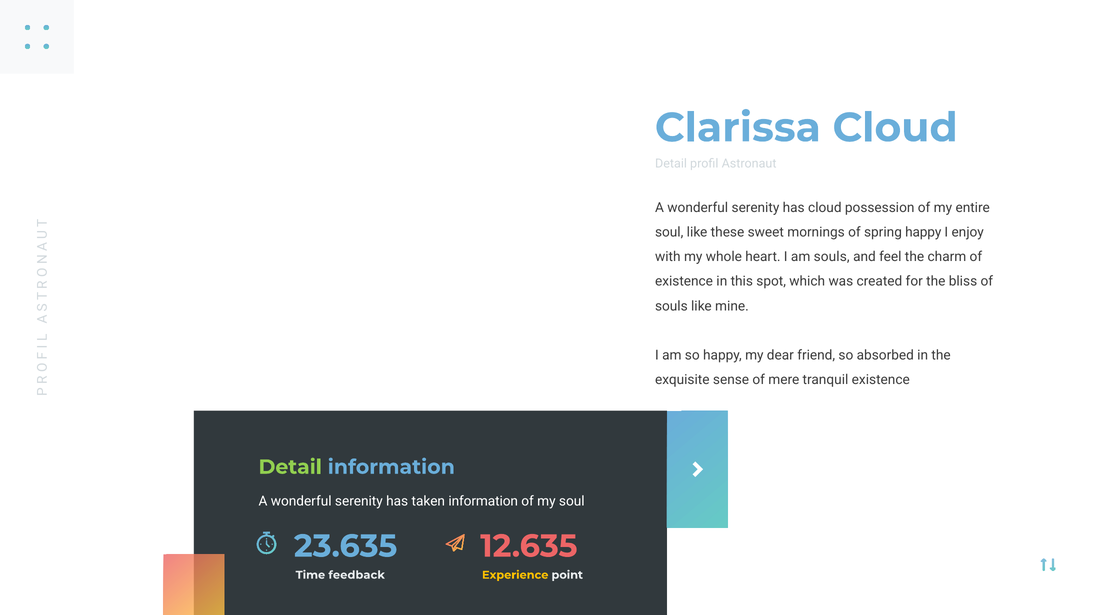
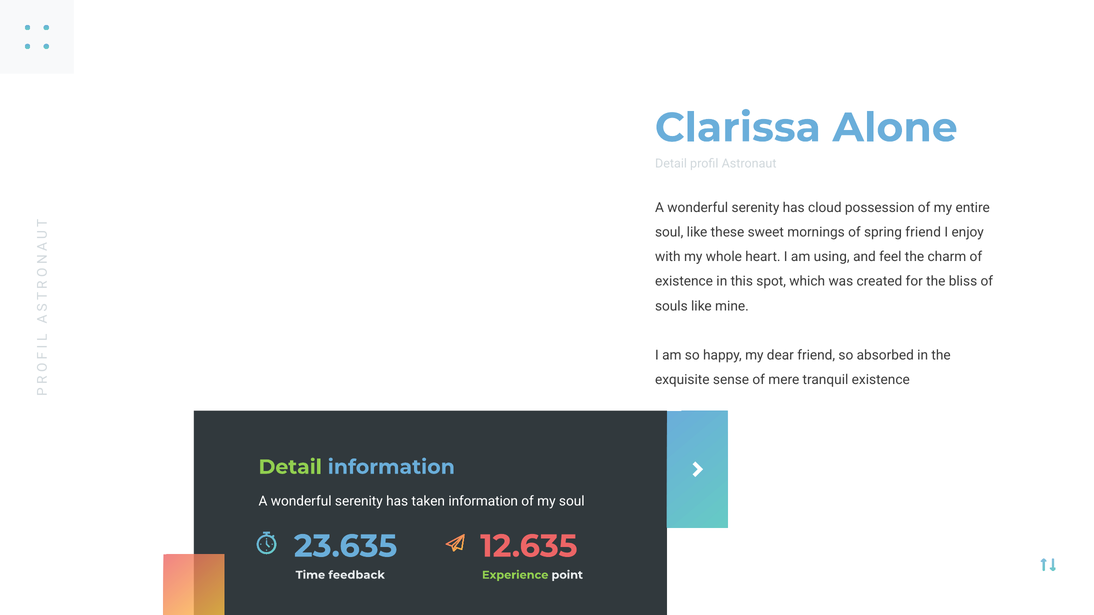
Clarissa Cloud: Cloud -> Alone
spring happy: happy -> friend
am souls: souls -> using
Experience colour: yellow -> light green
